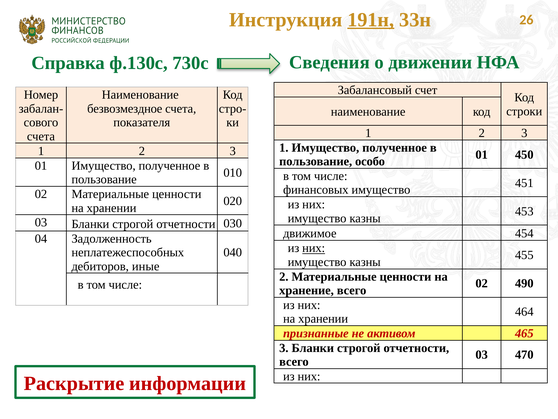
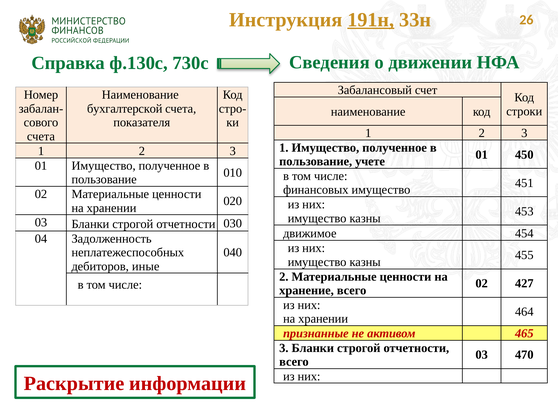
безвозмездное: безвозмездное -> бухгалтерской
особо: особо -> учете
них at (314, 248) underline: present -> none
490: 490 -> 427
